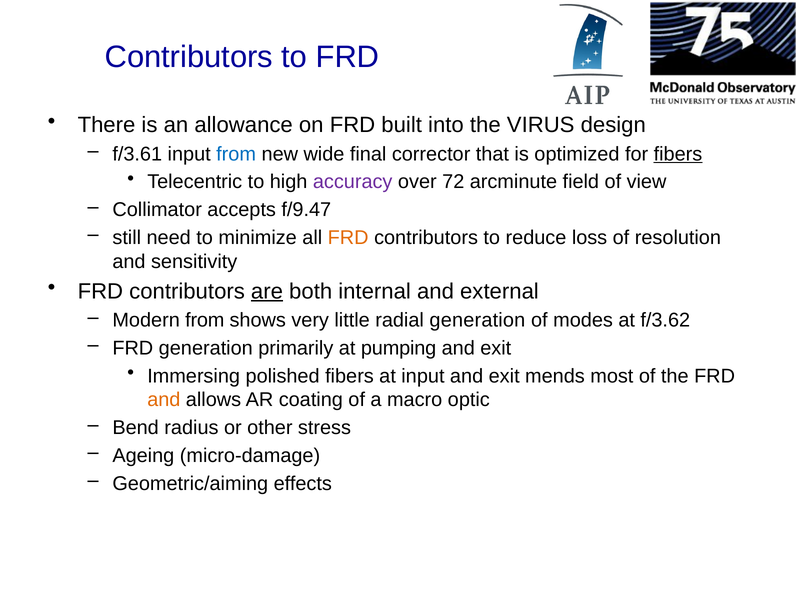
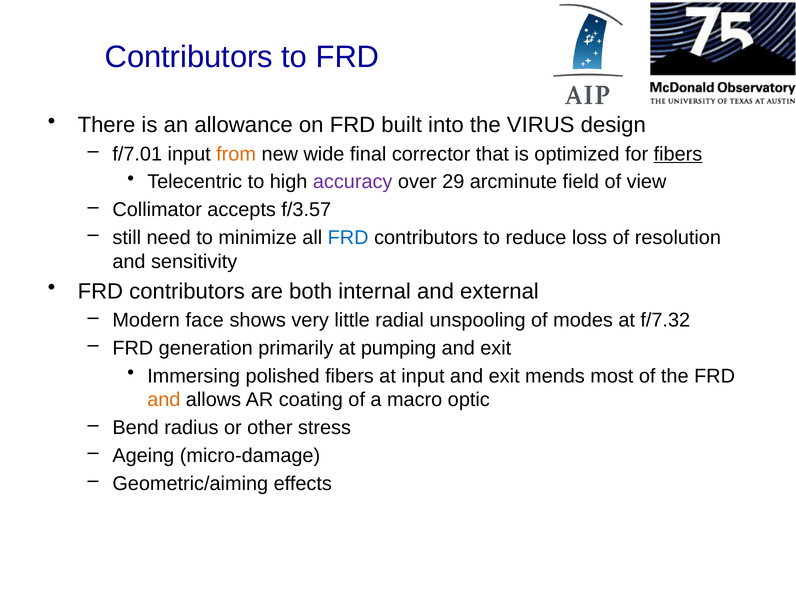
f/3.61: f/3.61 -> f/7.01
from at (236, 154) colour: blue -> orange
72: 72 -> 29
f/9.47: f/9.47 -> f/3.57
FRD at (348, 238) colour: orange -> blue
are underline: present -> none
Modern from: from -> face
radial generation: generation -> unspooling
f/3.62: f/3.62 -> f/7.32
